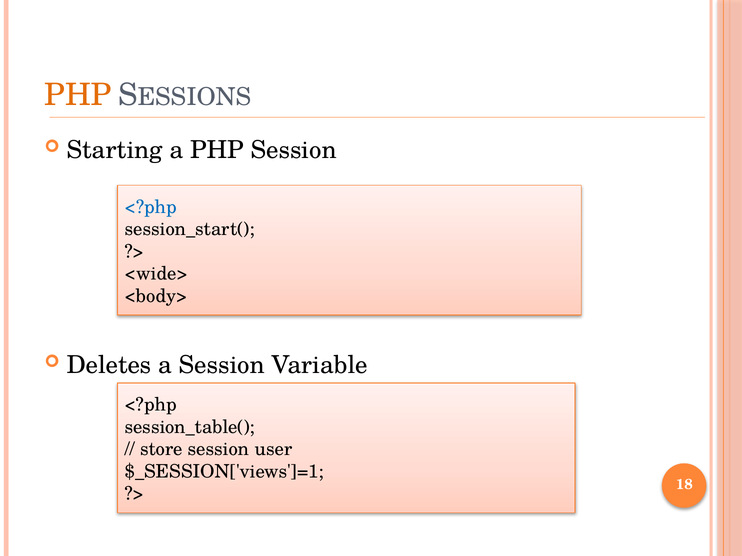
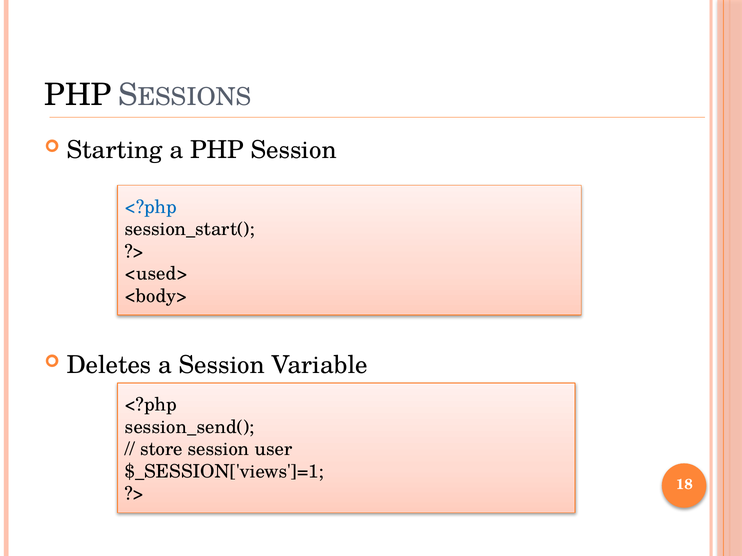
PHP at (78, 95) colour: orange -> black
<wide>: <wide> -> <used>
session_table(: session_table( -> session_send(
